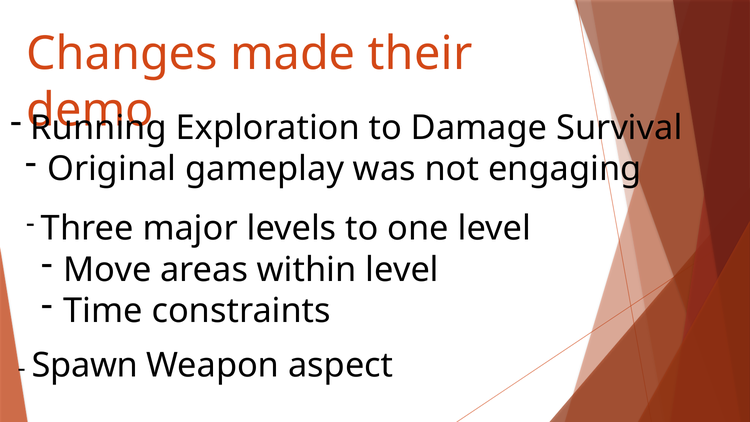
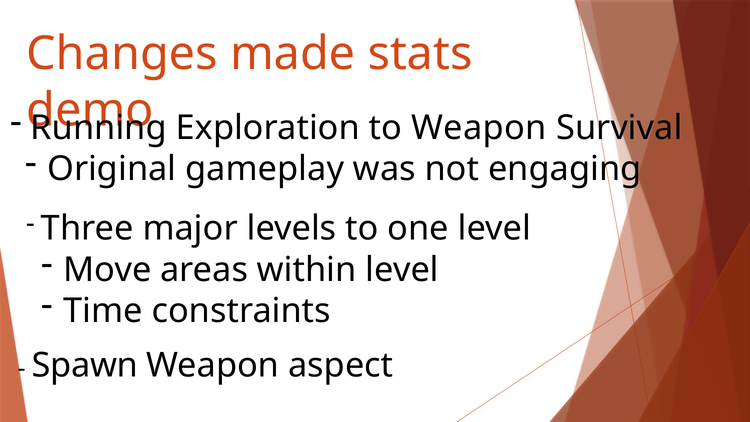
their: their -> stats
to Damage: Damage -> Weapon
